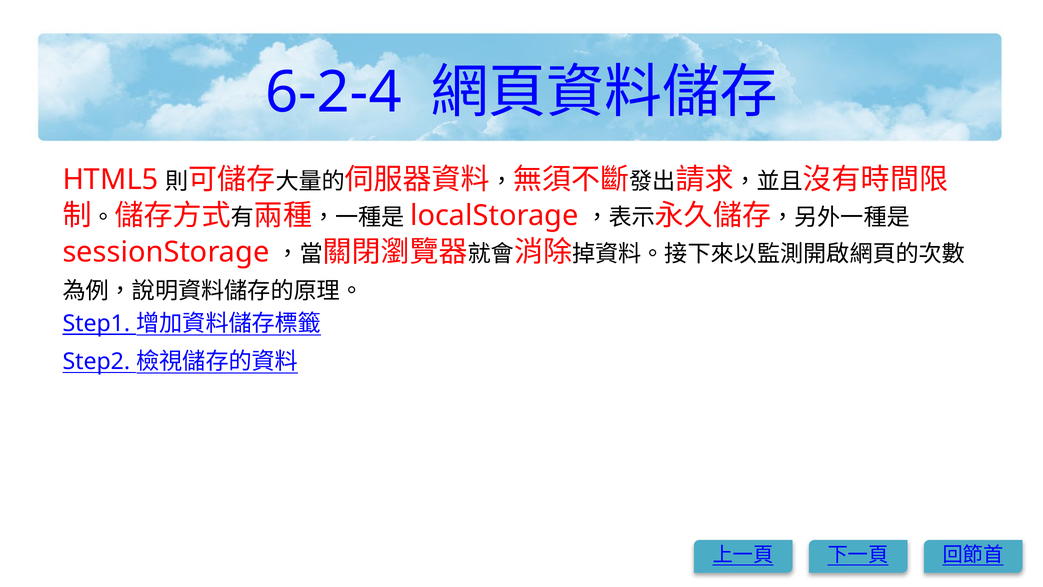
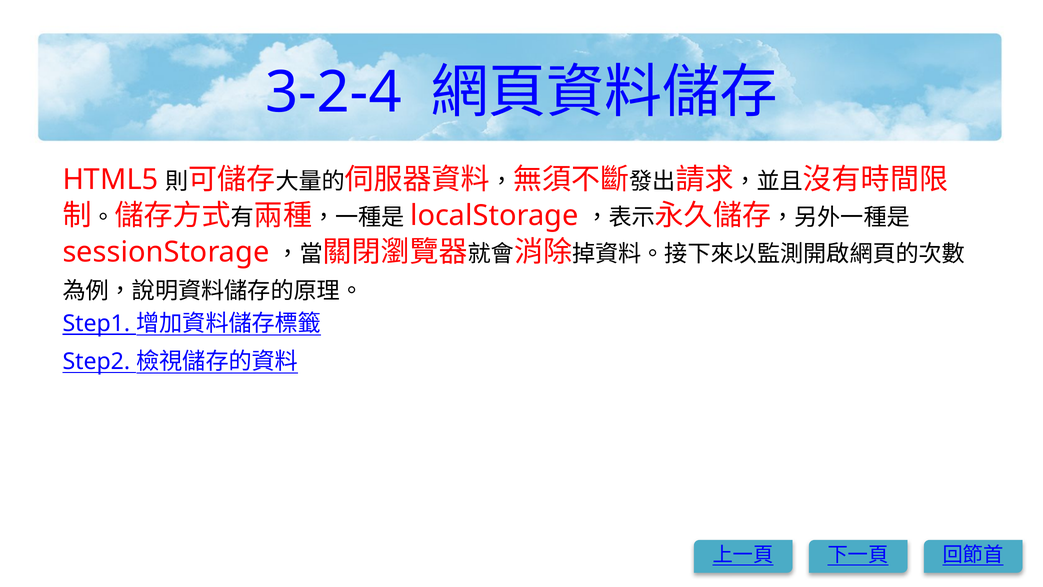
6-2-4: 6-2-4 -> 3-2-4
